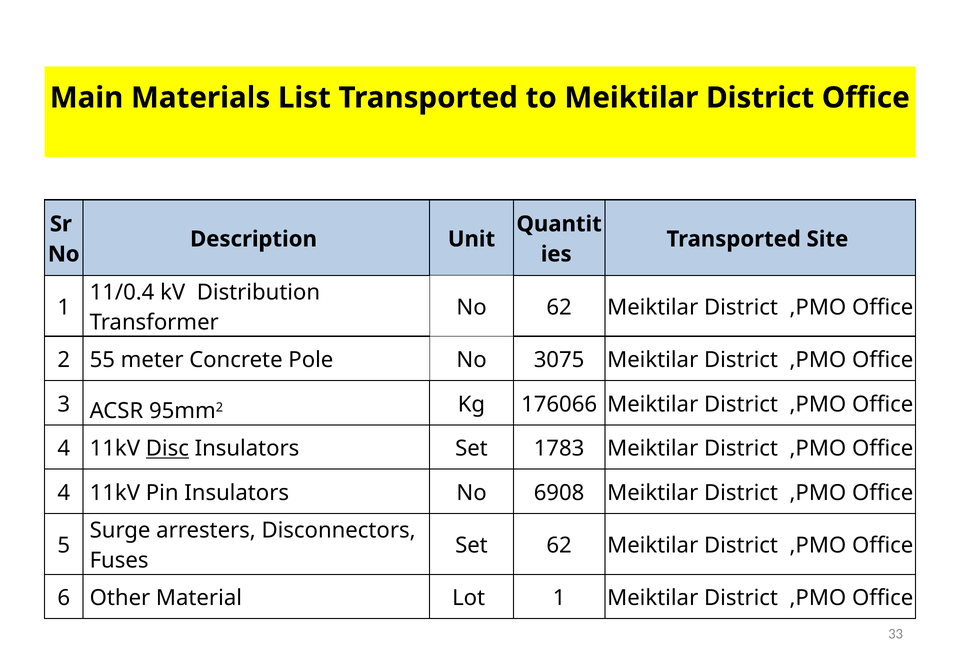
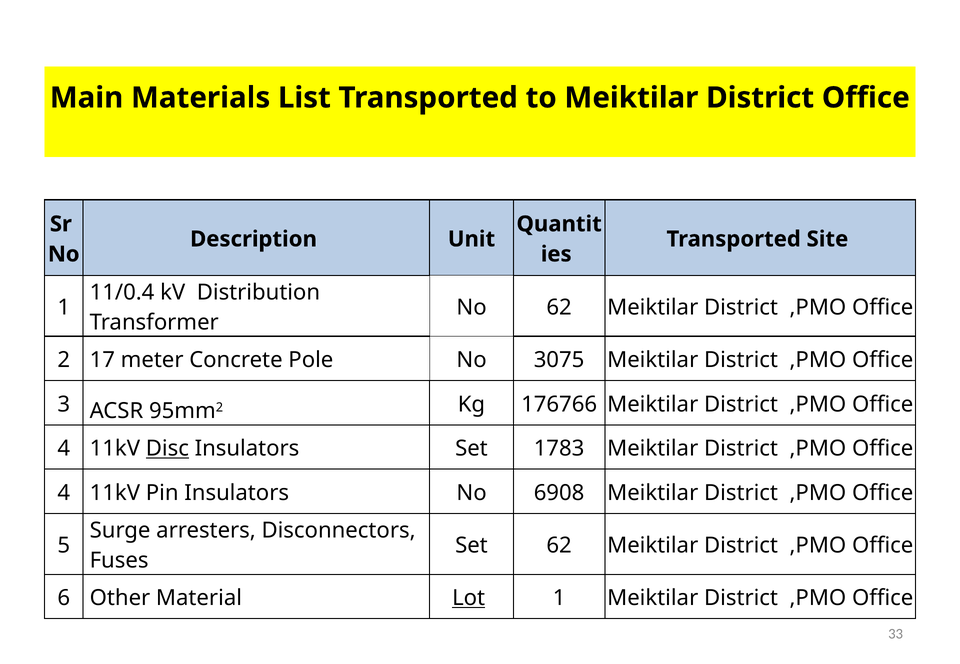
55: 55 -> 17
176066: 176066 -> 176766
Lot underline: none -> present
